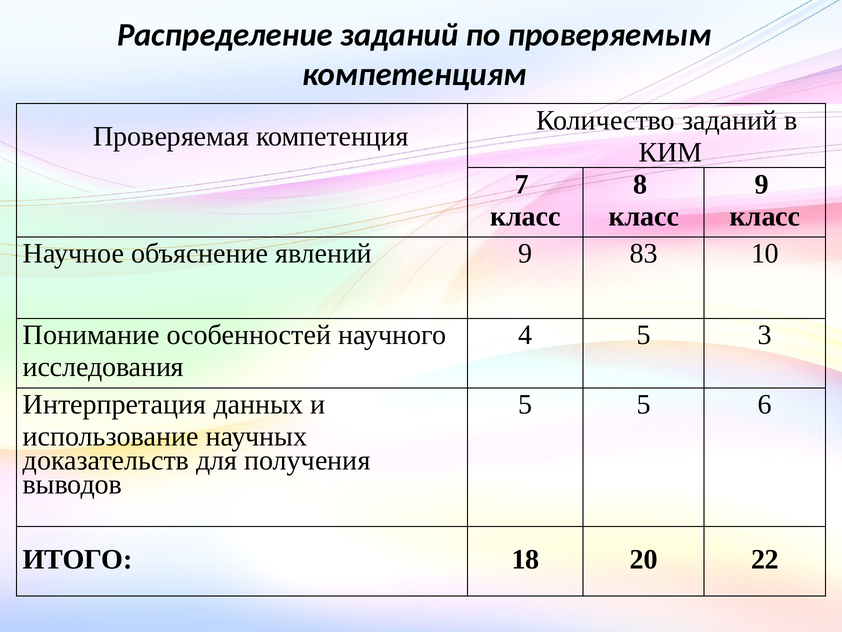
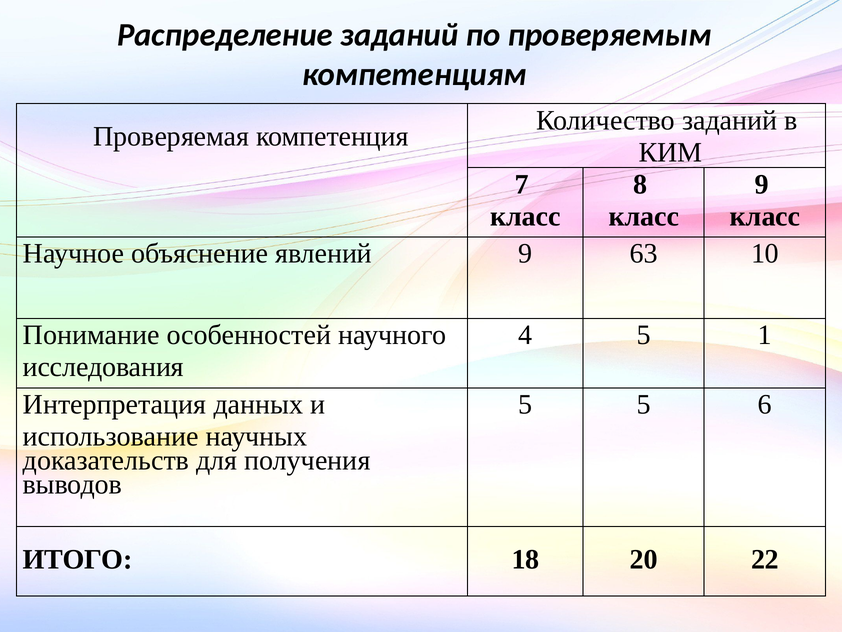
83: 83 -> 63
3: 3 -> 1
